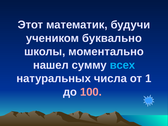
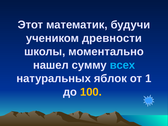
буквально: буквально -> древности
числа: числа -> яблок
100 colour: pink -> yellow
